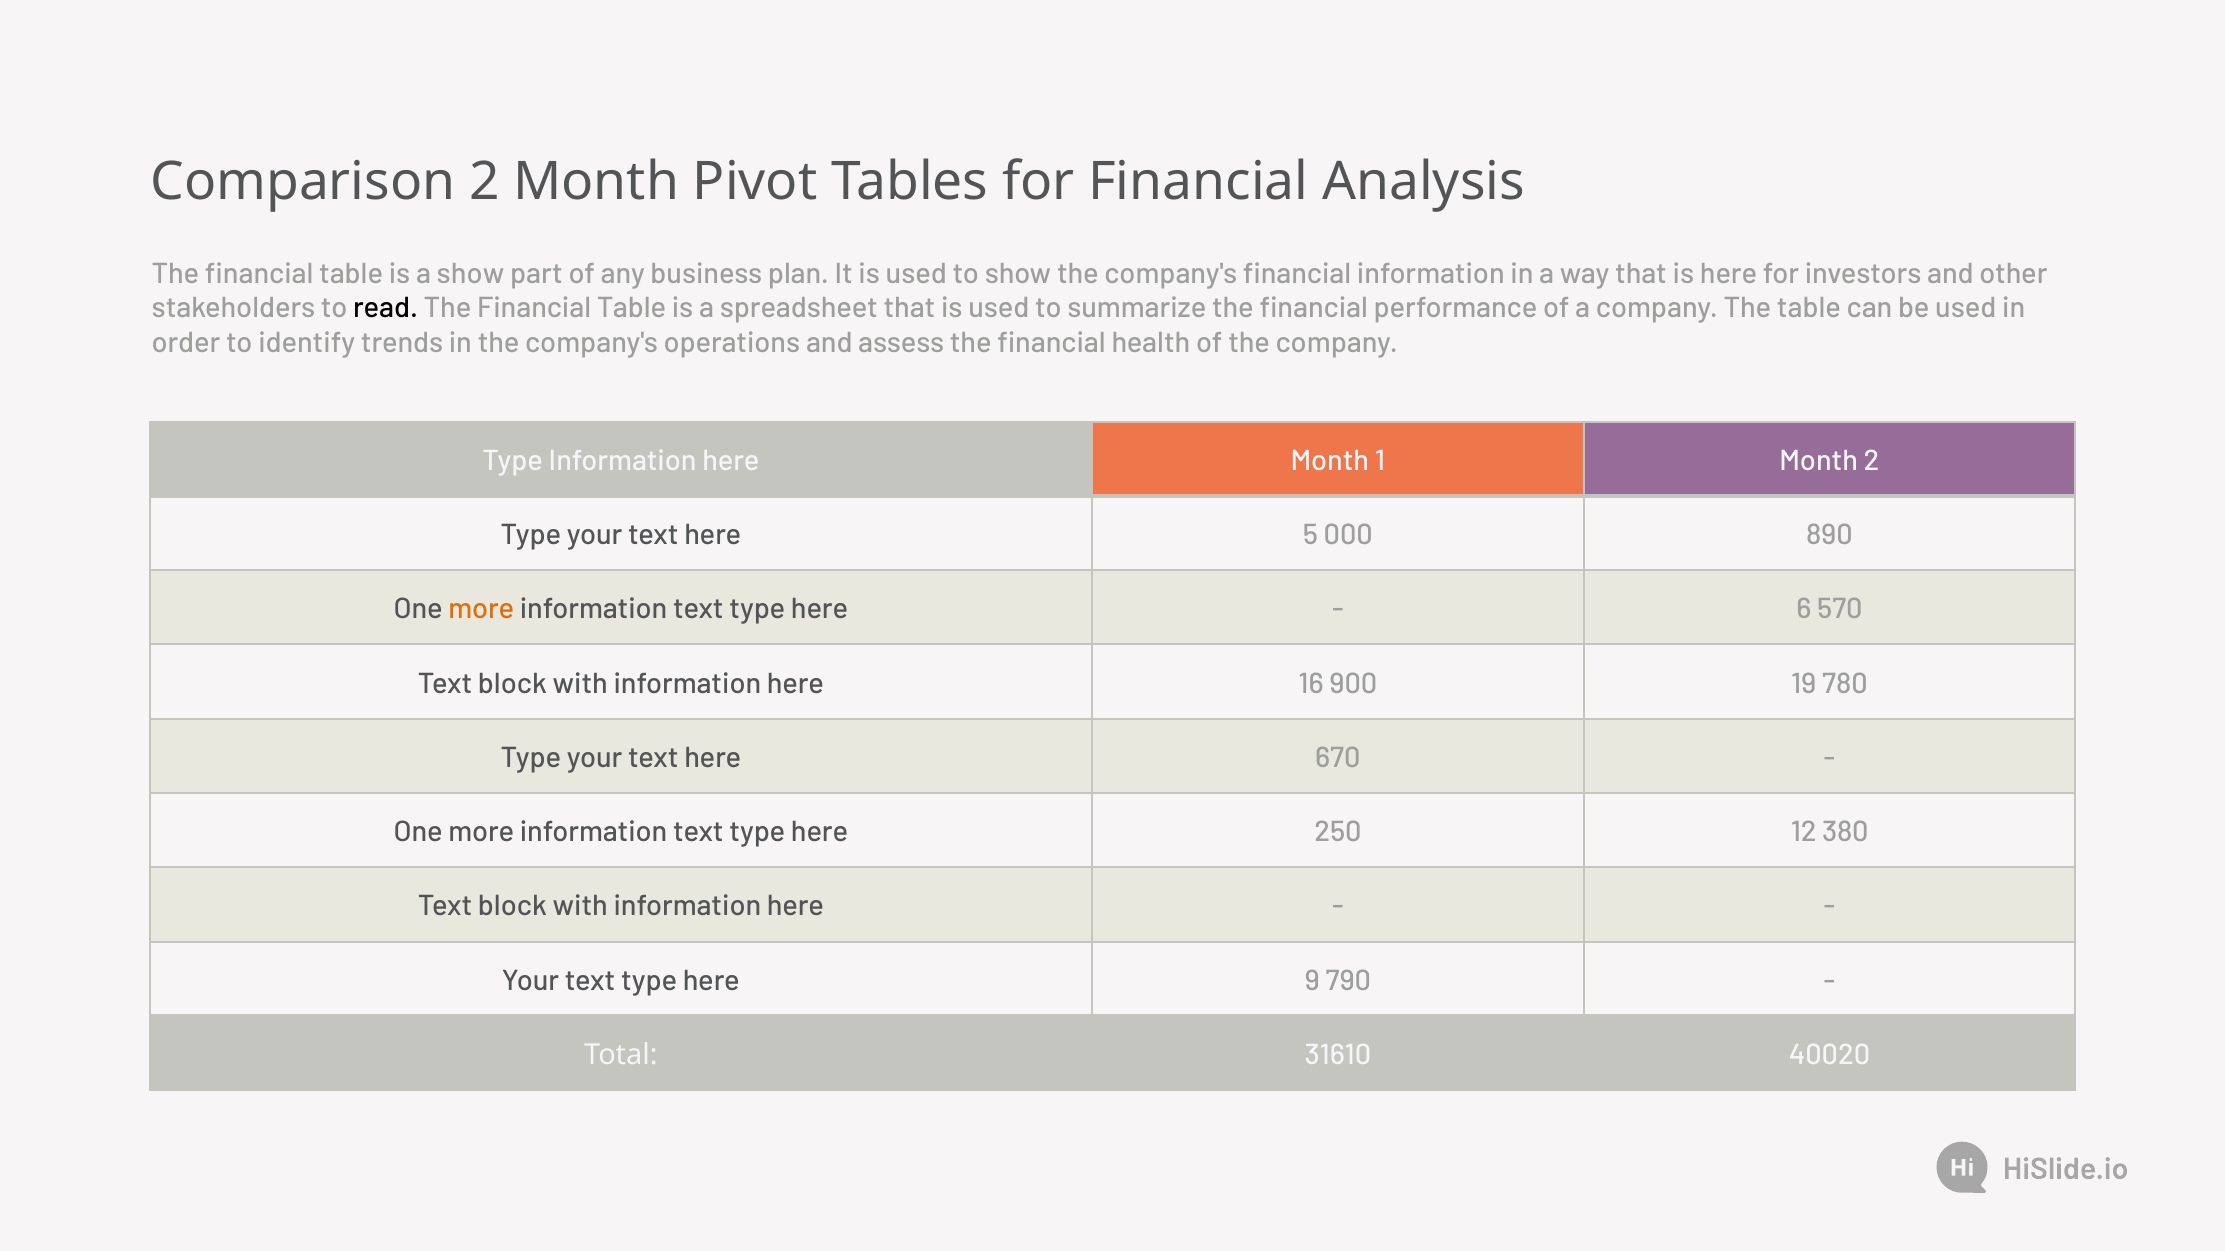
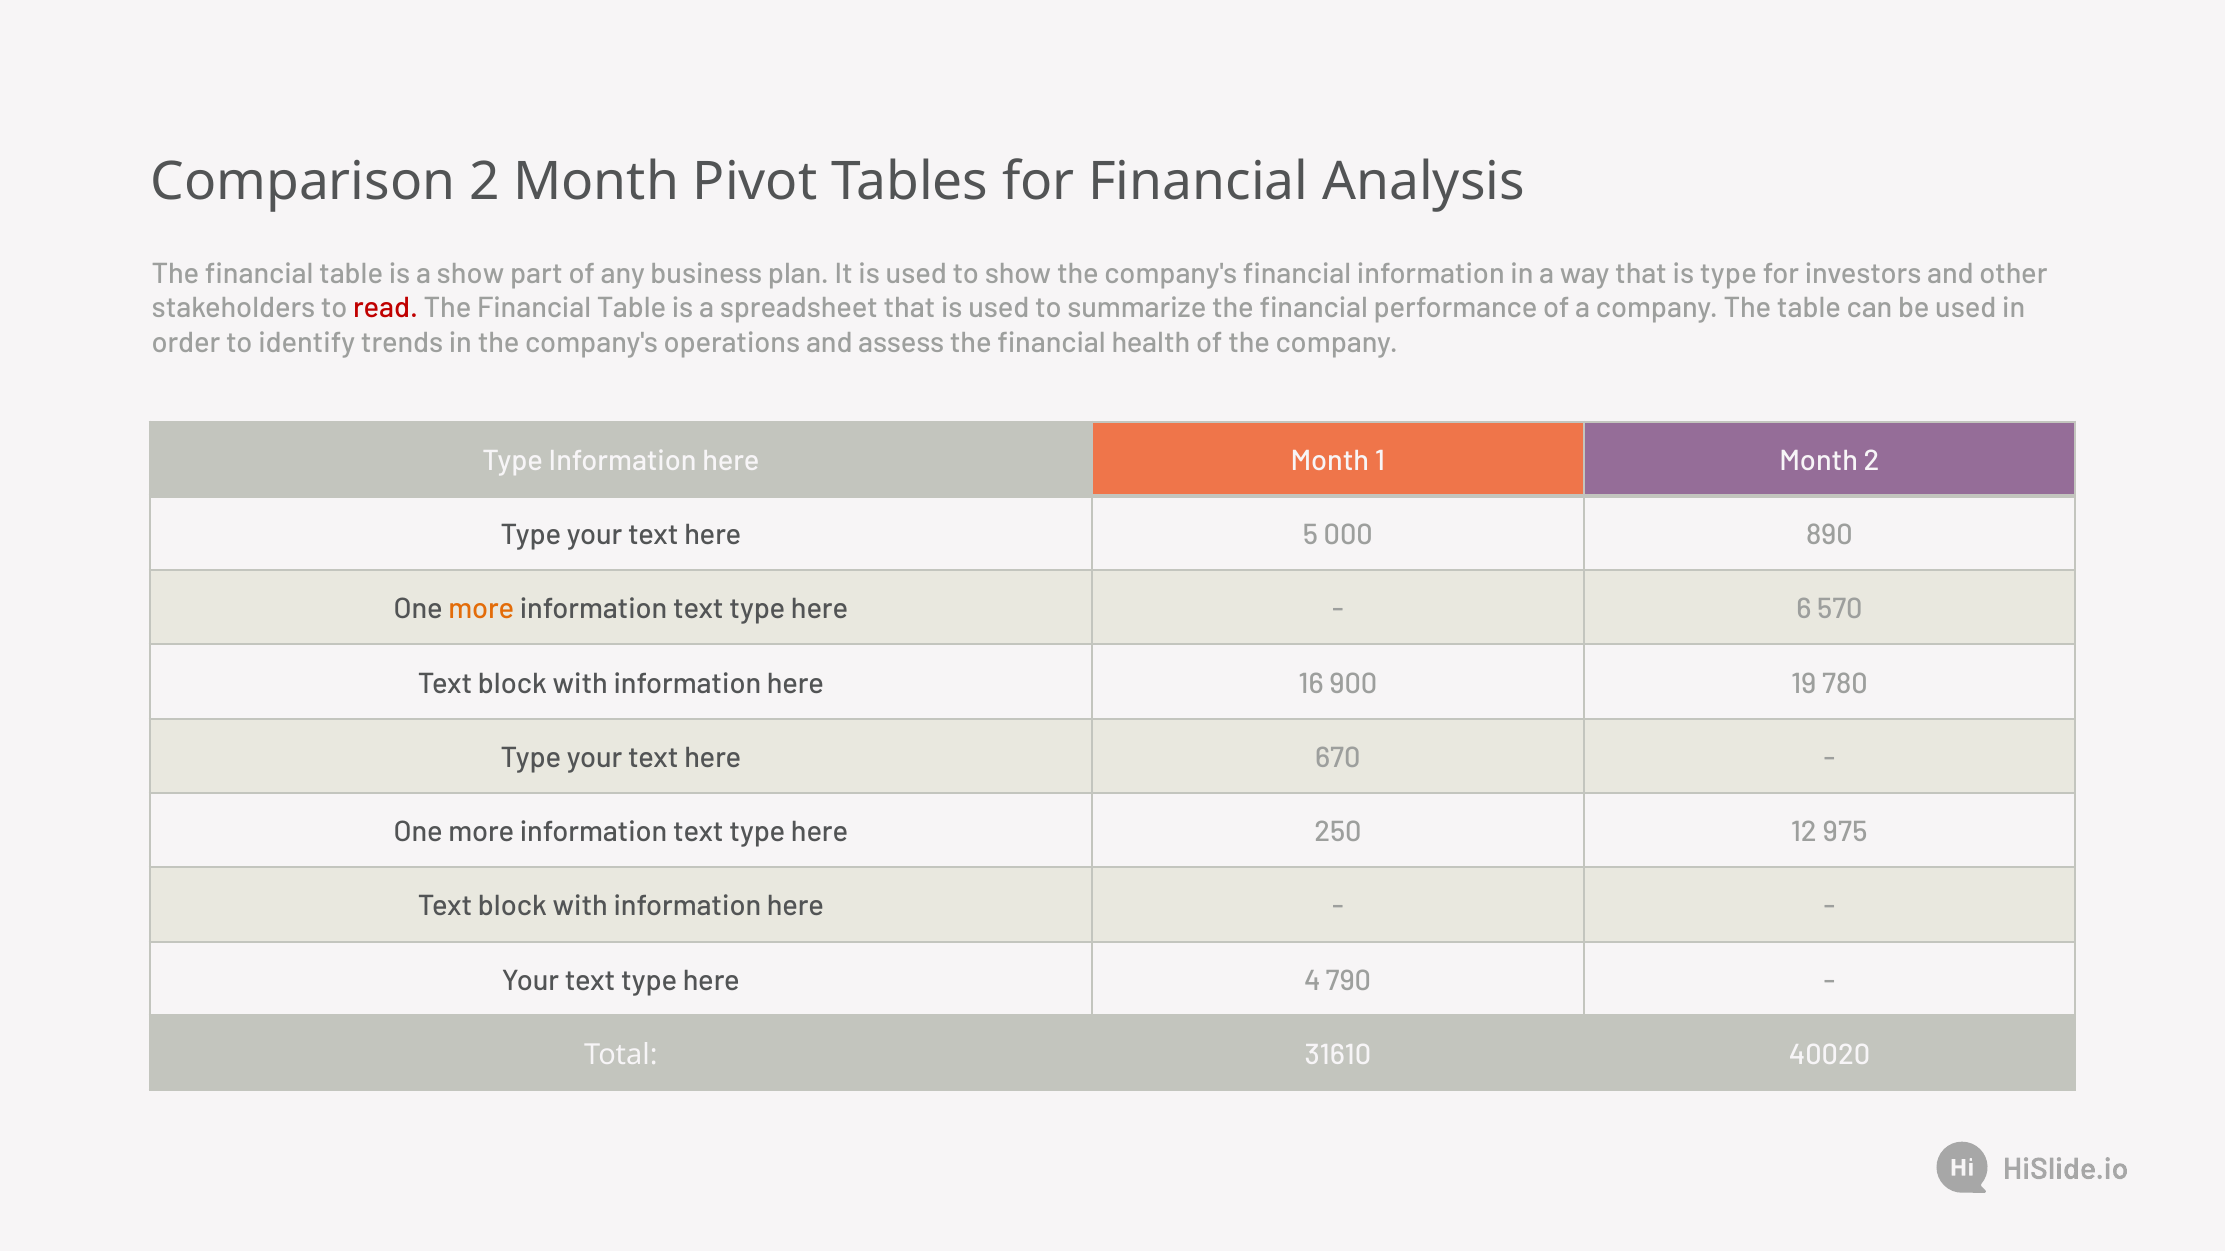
is here: here -> type
read colour: black -> red
380: 380 -> 975
9: 9 -> 4
